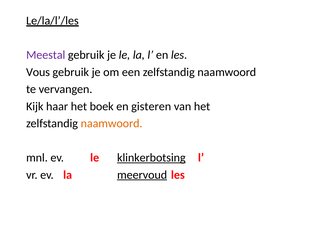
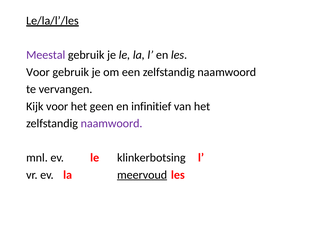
Vous at (38, 72): Vous -> Voor
Kijk haar: haar -> voor
boek: boek -> geen
gisteren: gisteren -> infinitief
naamwoord at (112, 124) colour: orange -> purple
klinkerbotsing underline: present -> none
